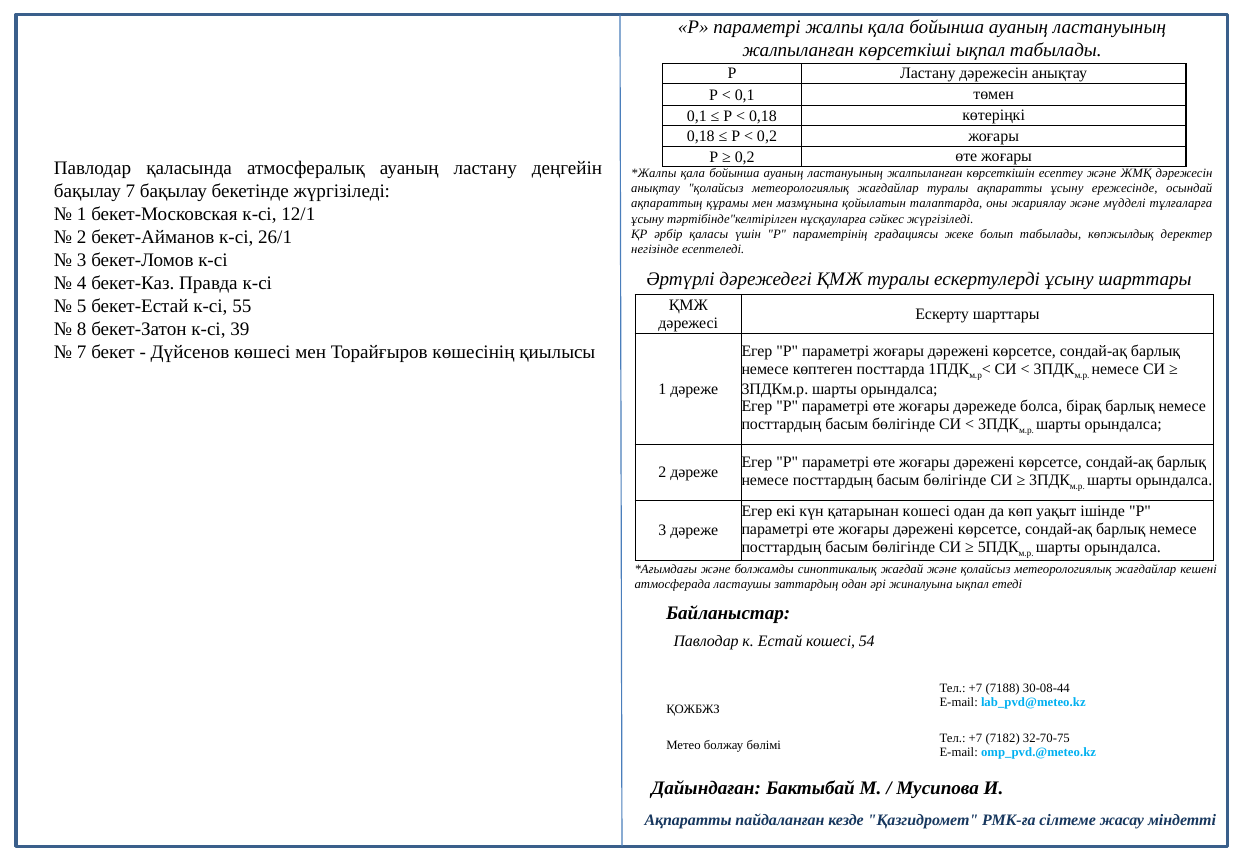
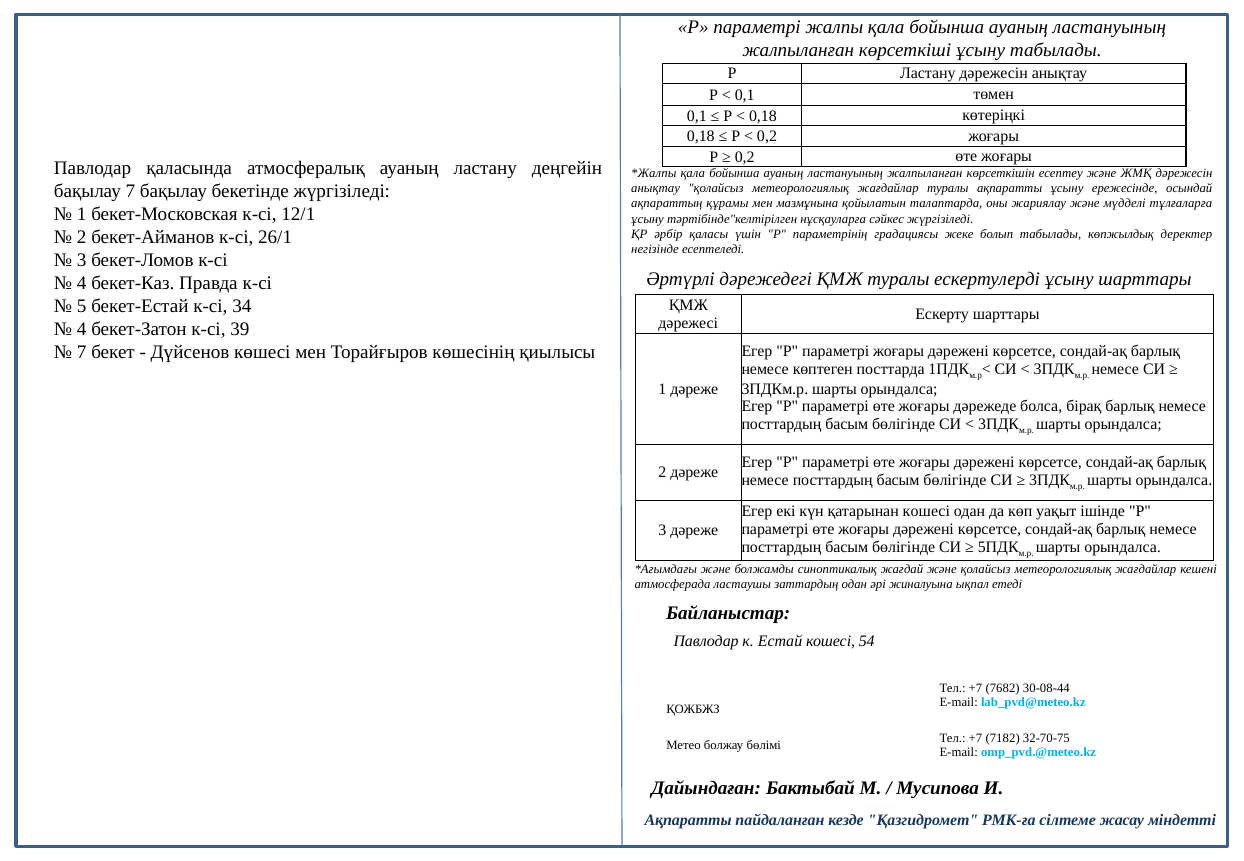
көрсеткіші ықпал: ықпал -> ұсыну
55: 55 -> 34
8 at (82, 329): 8 -> 4
7188: 7188 -> 7682
